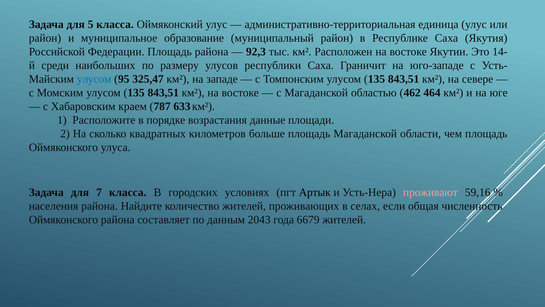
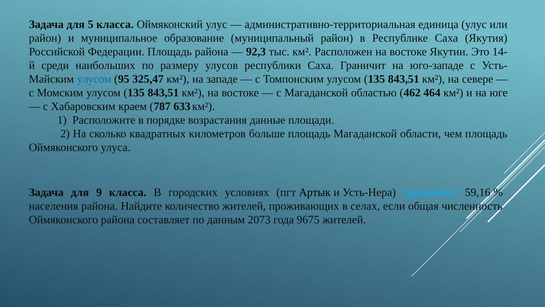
7: 7 -> 9
проживают colour: pink -> light blue
2043: 2043 -> 2073
6679: 6679 -> 9675
